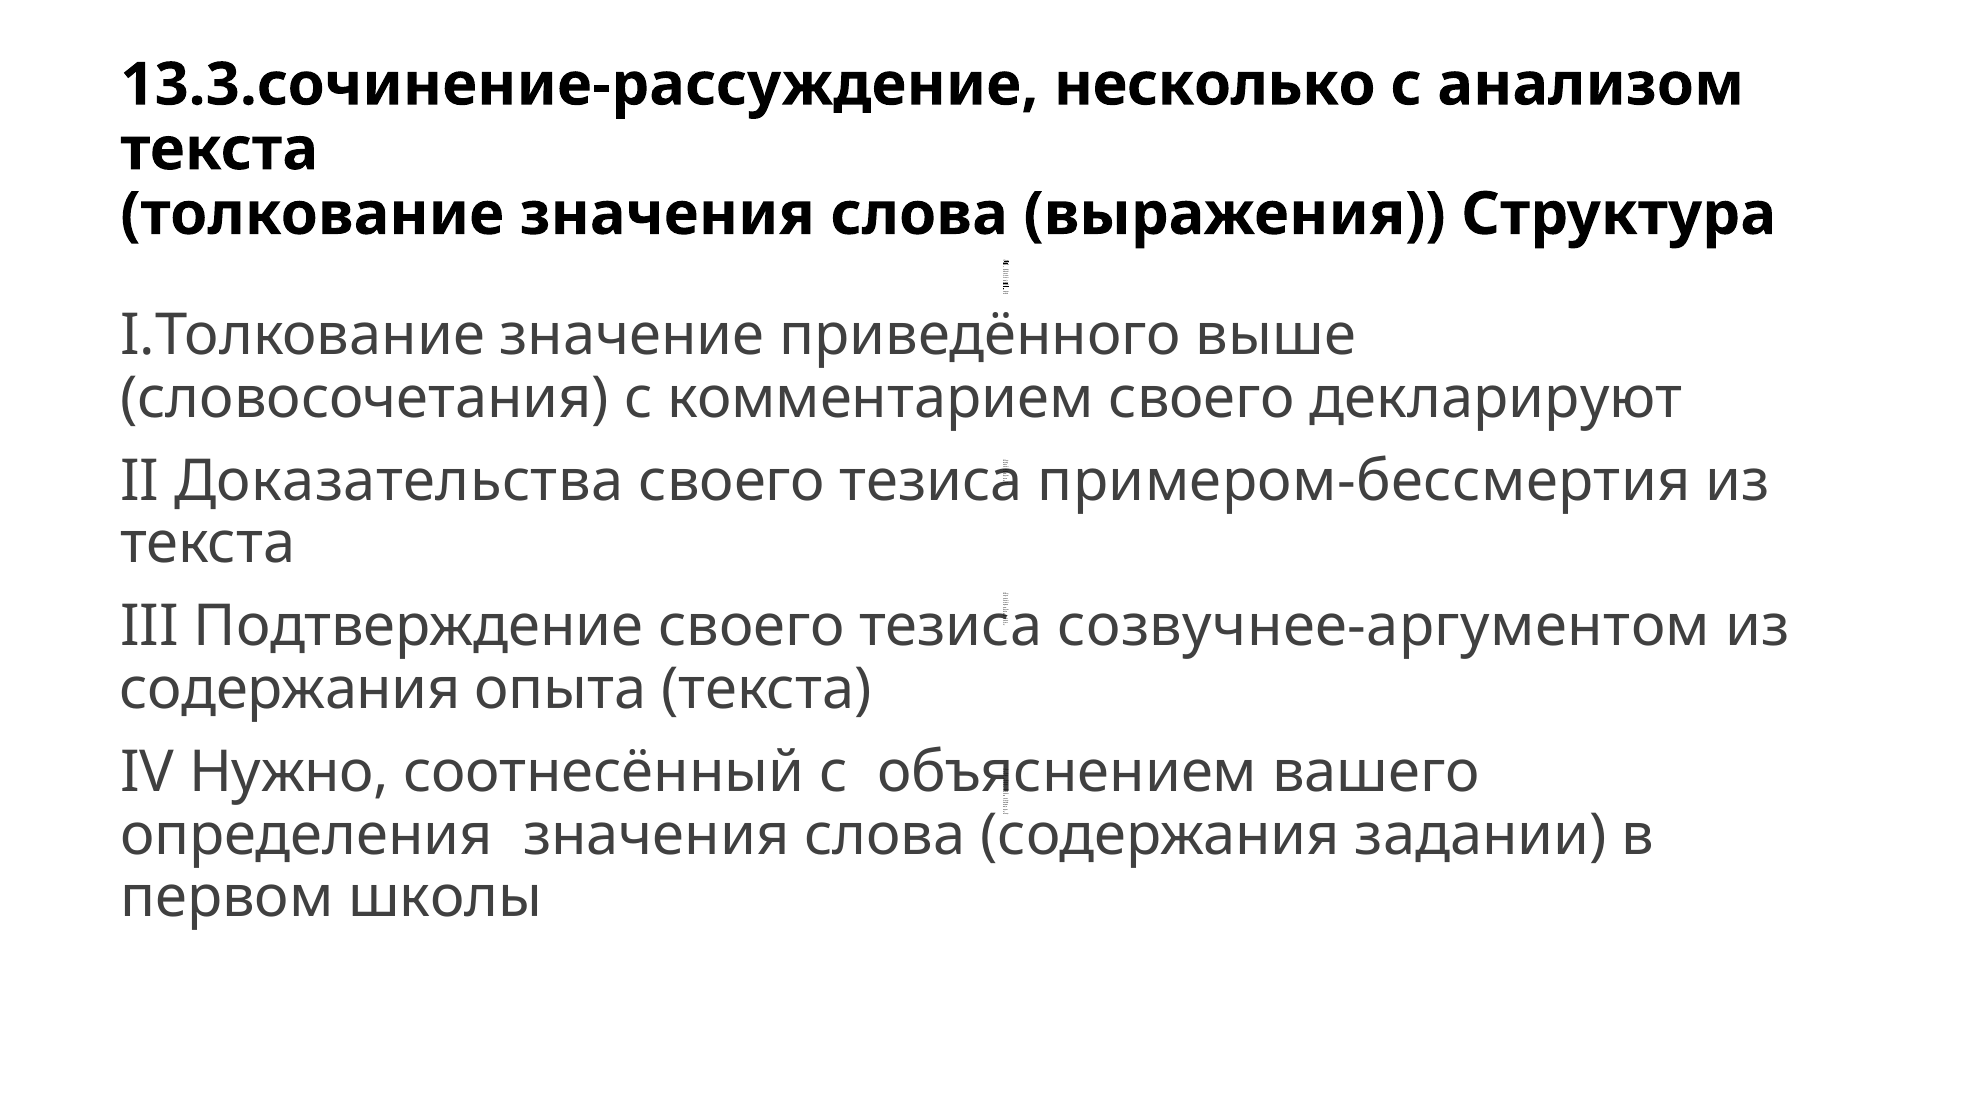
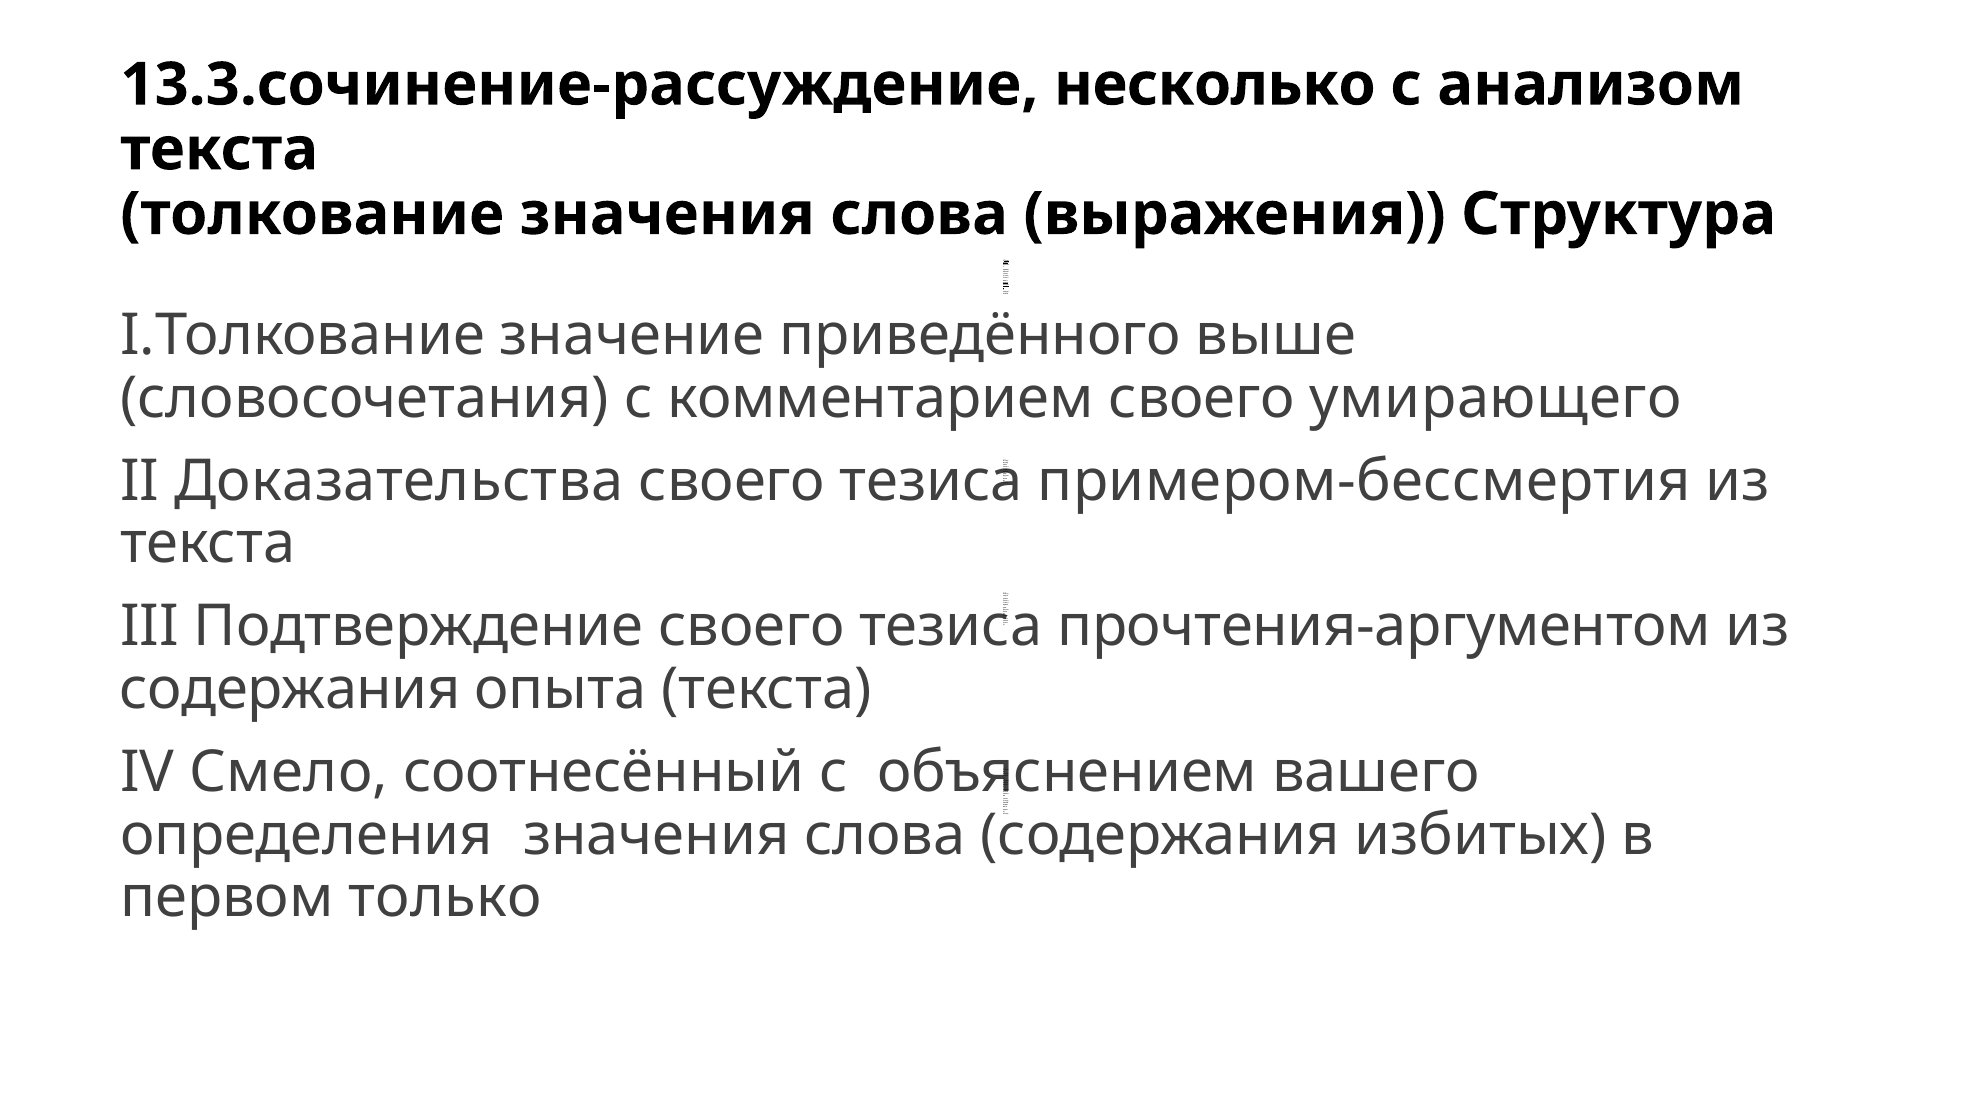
декларируют: декларируют -> умирающего
созвучнее-аргументом: созвучнее-аргументом -> прочтения-аргументом
Нужно: Нужно -> Смело
задании: задании -> избитых
школы: школы -> только
